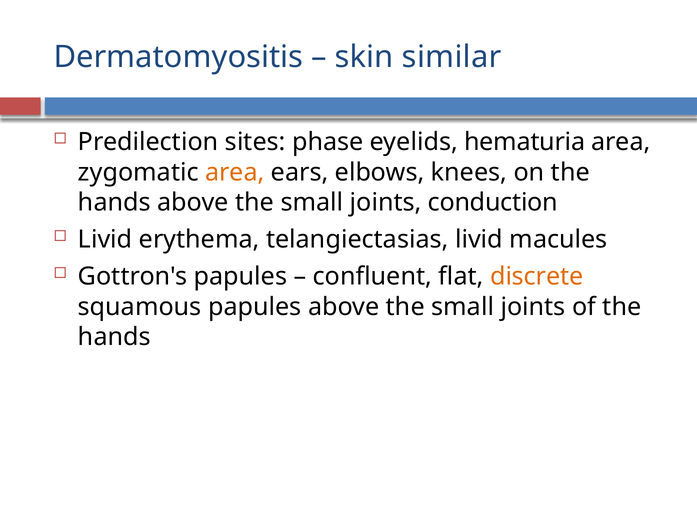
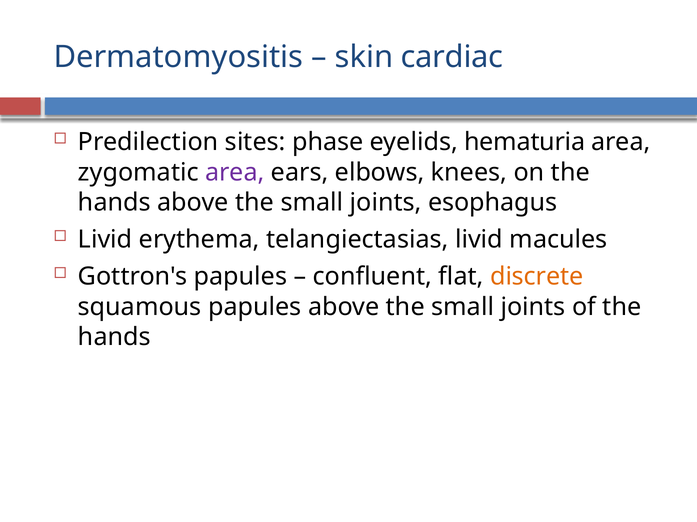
similar: similar -> cardiac
area at (235, 173) colour: orange -> purple
conduction: conduction -> esophagus
